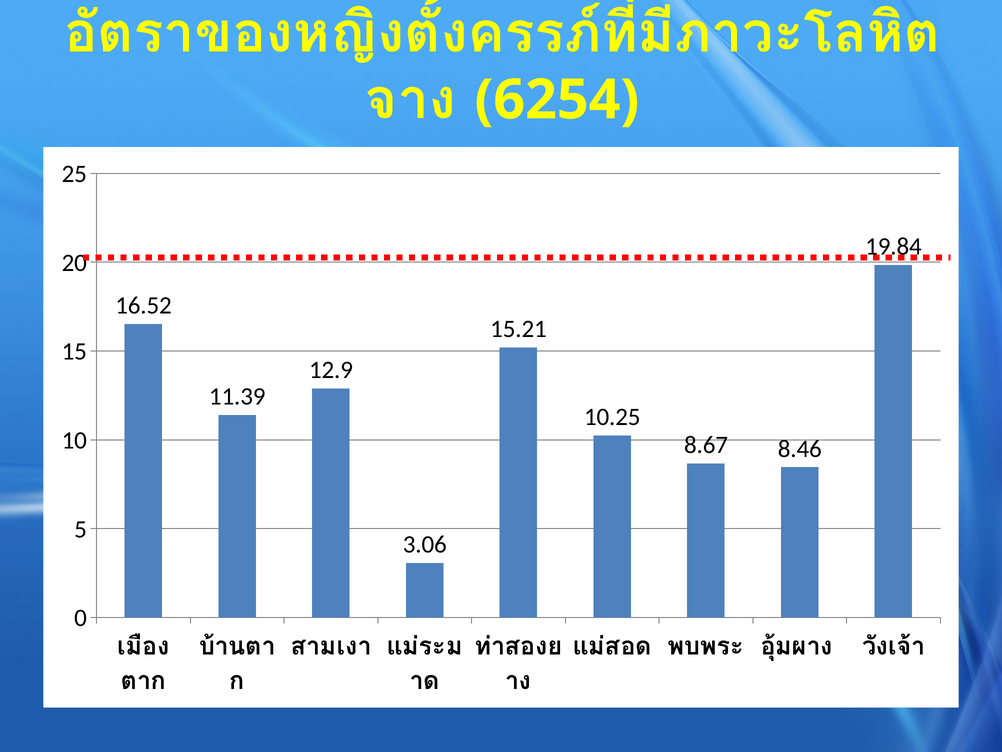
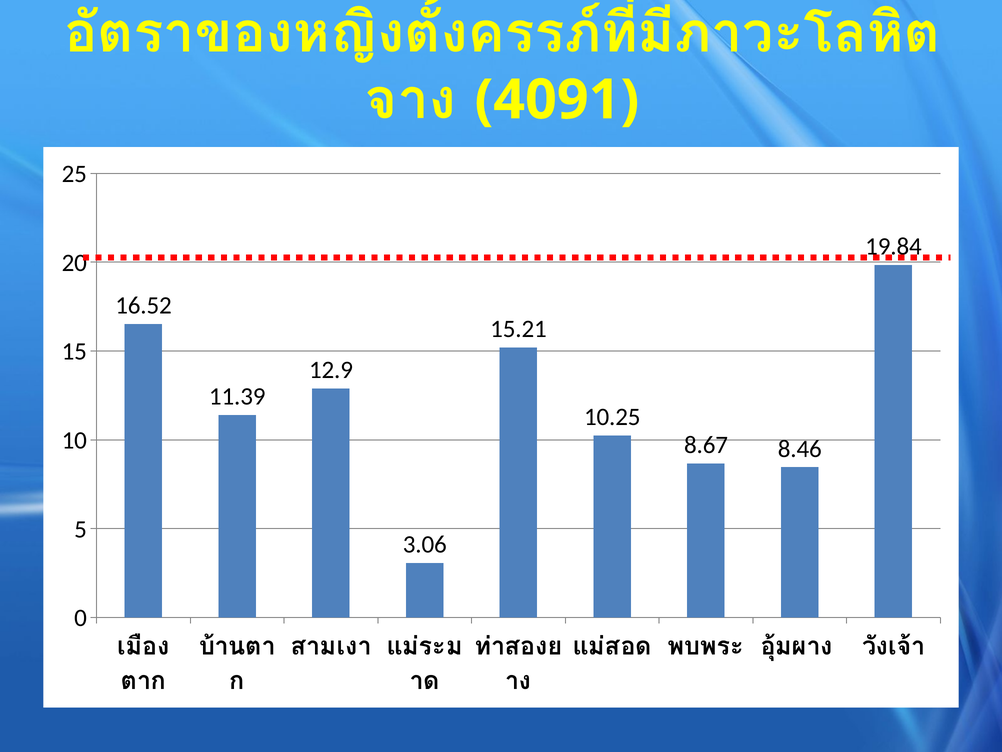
6254: 6254 -> 4091
